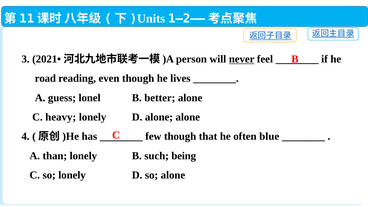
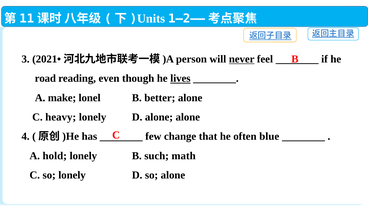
lives underline: none -> present
guess: guess -> make
few though: though -> change
than: than -> hold
being: being -> math
